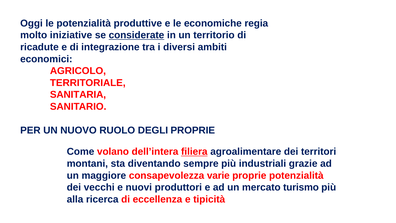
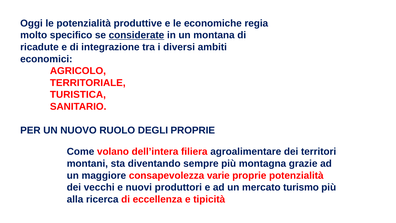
iniziative: iniziative -> specifico
territorio: territorio -> montana
SANITARIA: SANITARIA -> TURISTICA
filiera underline: present -> none
industriali: industriali -> montagna
